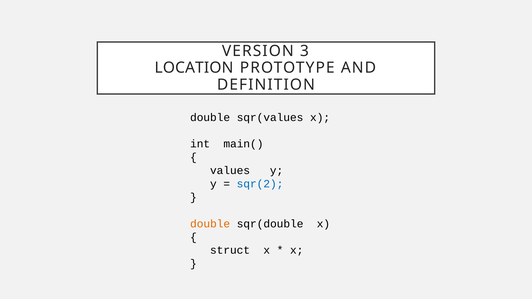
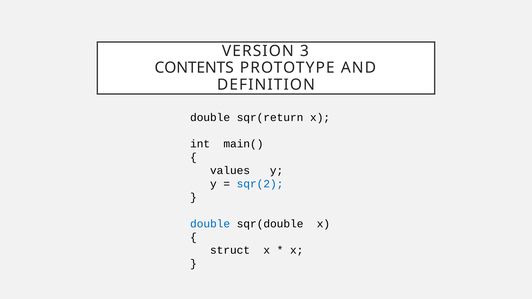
LOCATION: LOCATION -> CONTENTS
sqr(values: sqr(values -> sqr(return
double at (210, 224) colour: orange -> blue
